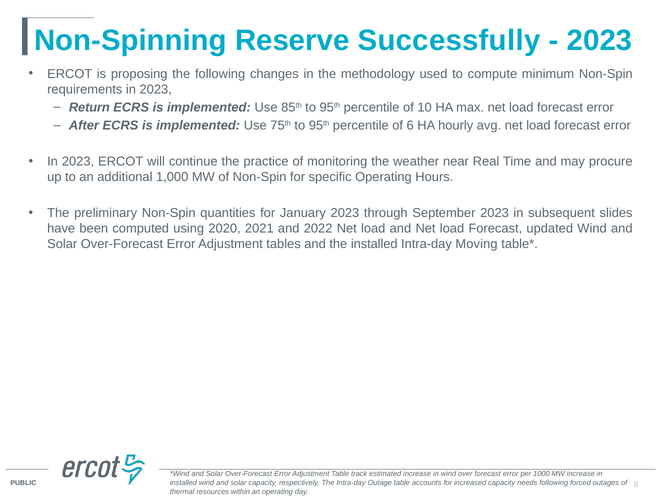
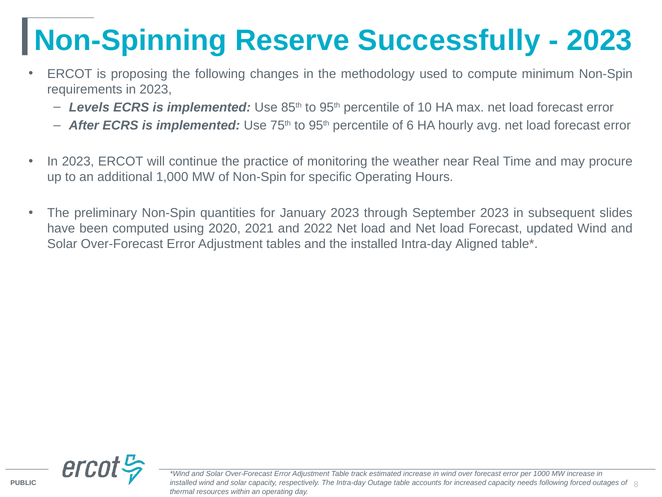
Return: Return -> Levels
Moving: Moving -> Aligned
